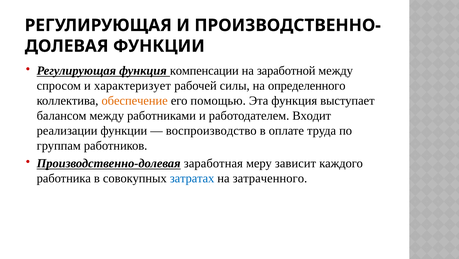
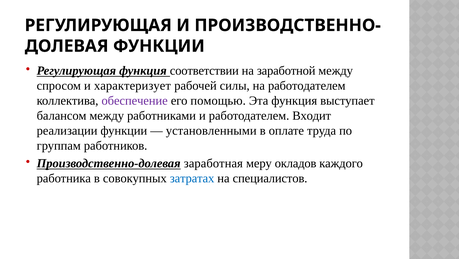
компенсации: компенсации -> соответствии
на определенного: определенного -> работодателем
обеспечение colour: orange -> purple
воспроизводство: воспроизводство -> установленными
зависит: зависит -> окладов
затраченного: затраченного -> специалистов
